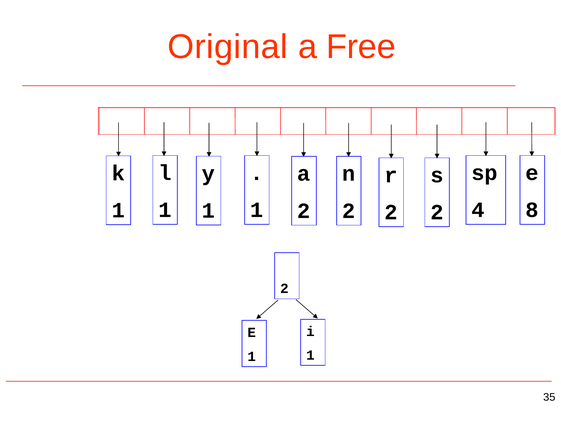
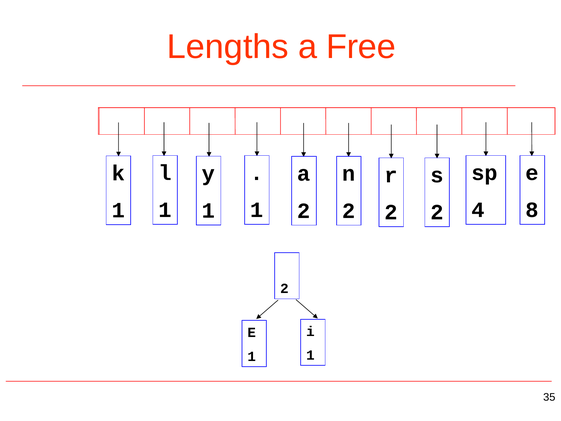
Original: Original -> Lengths
